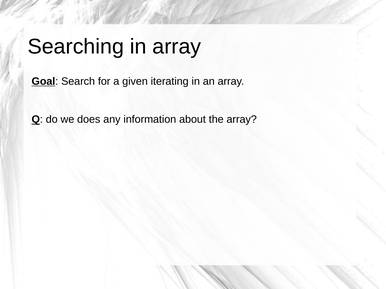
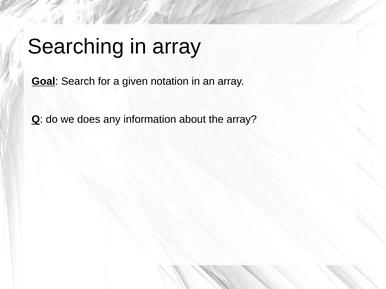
iterating: iterating -> notation
